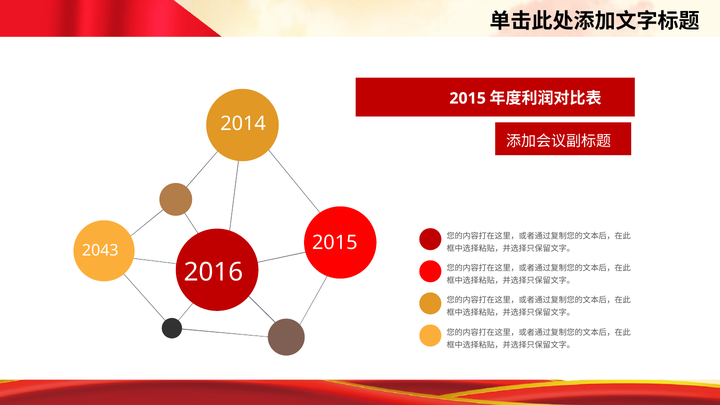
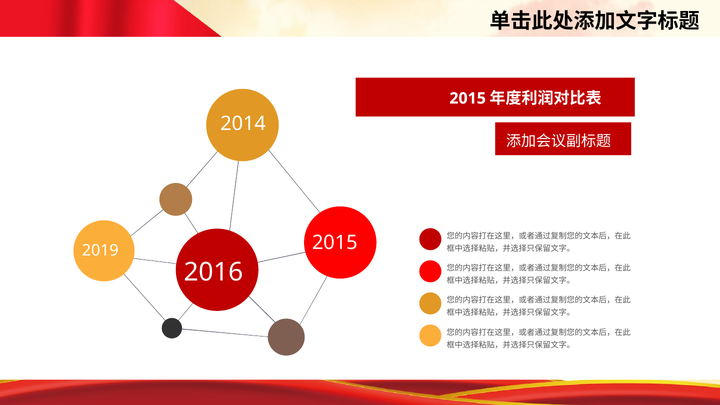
2043: 2043 -> 2019
